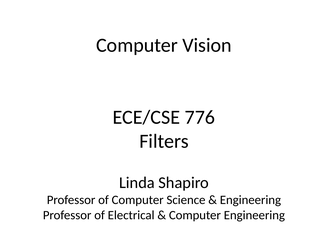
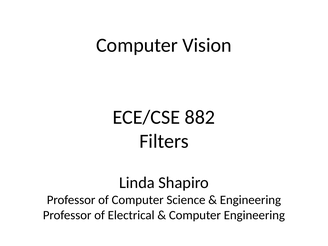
776: 776 -> 882
